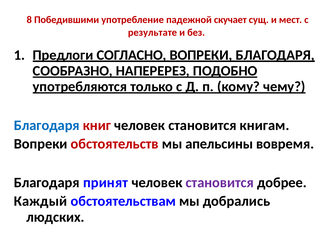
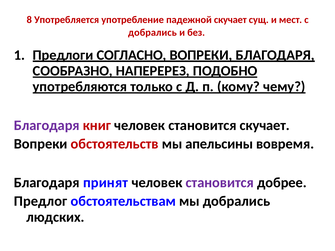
Победившими: Победившими -> Употребляется
результате at (152, 33): результате -> добрались
Благодаря at (47, 126) colour: blue -> purple
становится книгам: книгам -> скучает
Каждый: Каждый -> Предлог
